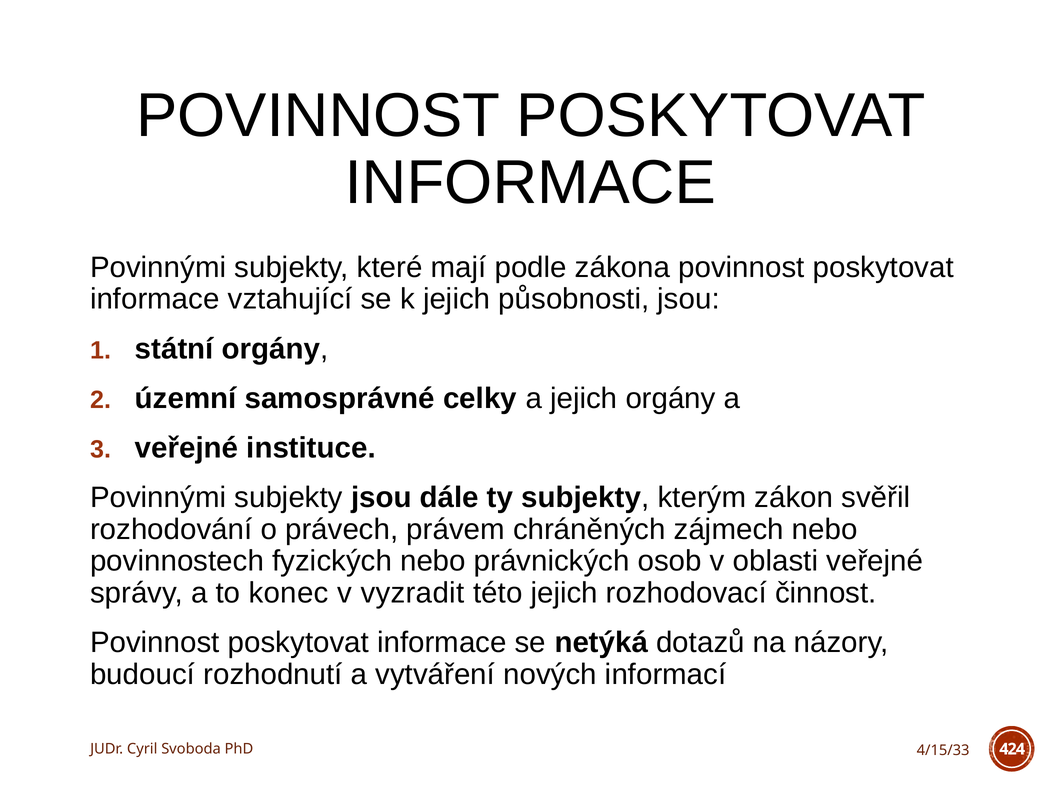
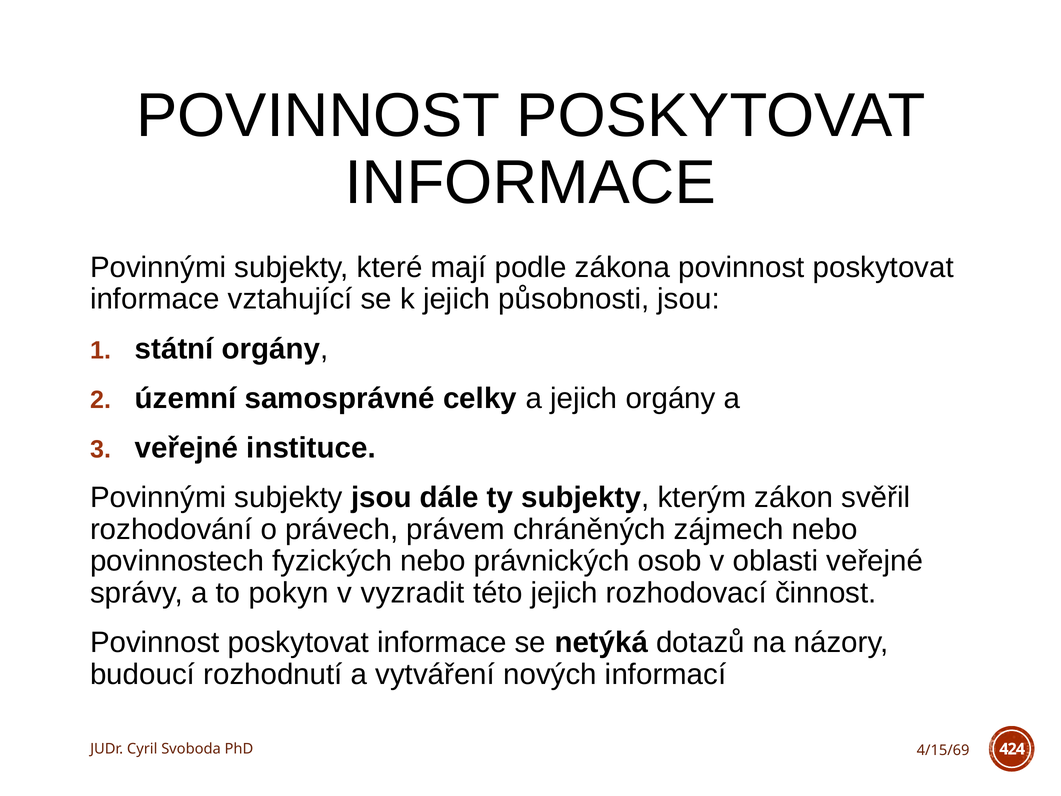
konec: konec -> pokyn
4/15/33: 4/15/33 -> 4/15/69
